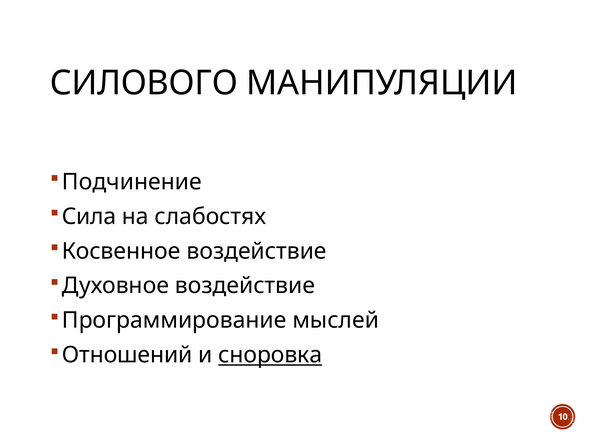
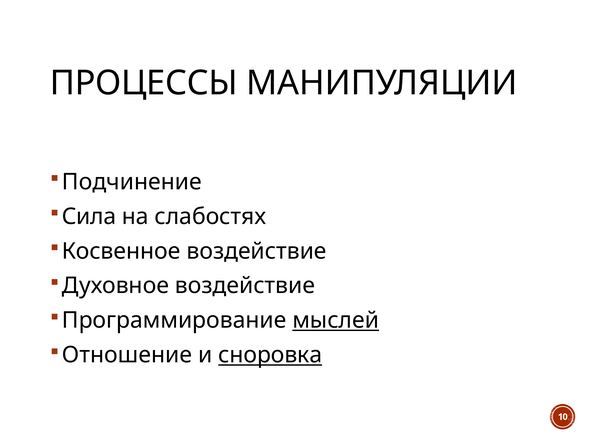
СИЛОВОГО: СИЛОВОГО -> ПРОЦЕССЫ
мыслей underline: none -> present
Отношений: Отношений -> Отношение
